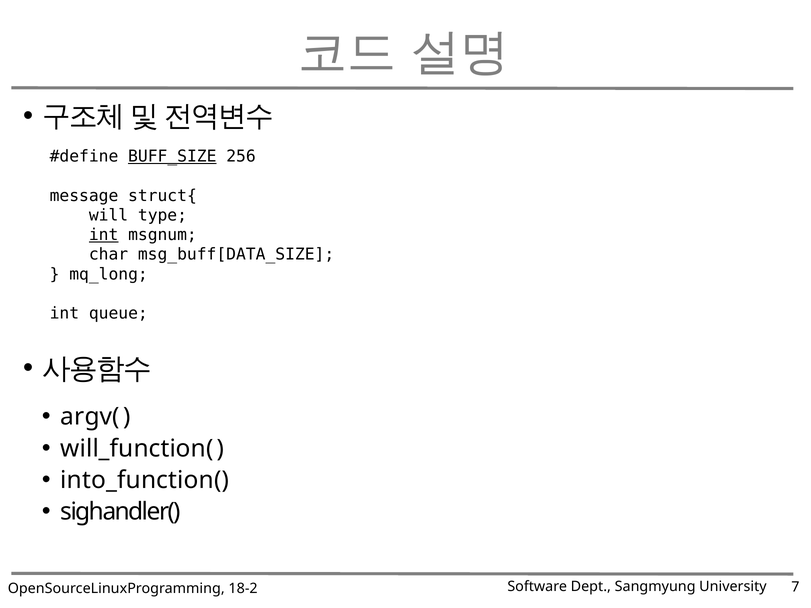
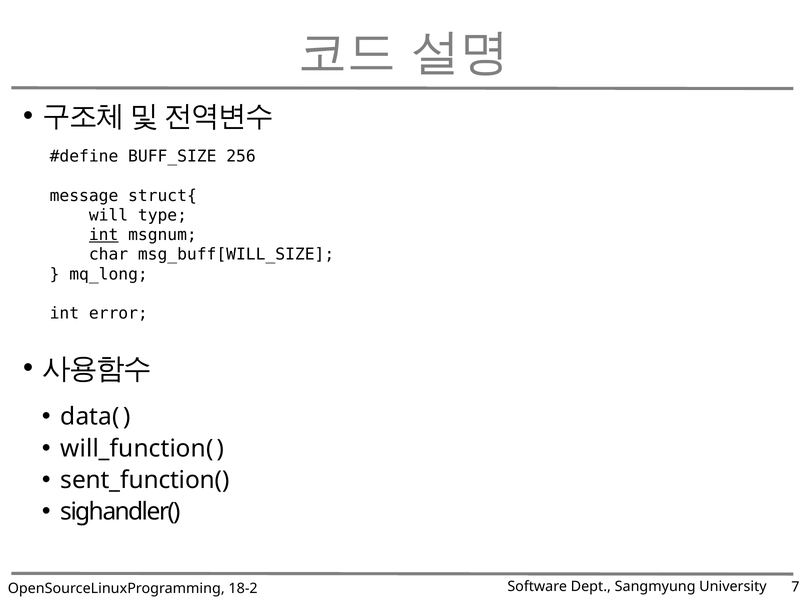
BUFF_SIZE underline: present -> none
msg_buff[DATA_SIZE: msg_buff[DATA_SIZE -> msg_buff[WILL_SIZE
queue: queue -> error
argv(: argv( -> data(
into_function(: into_function( -> sent_function(
